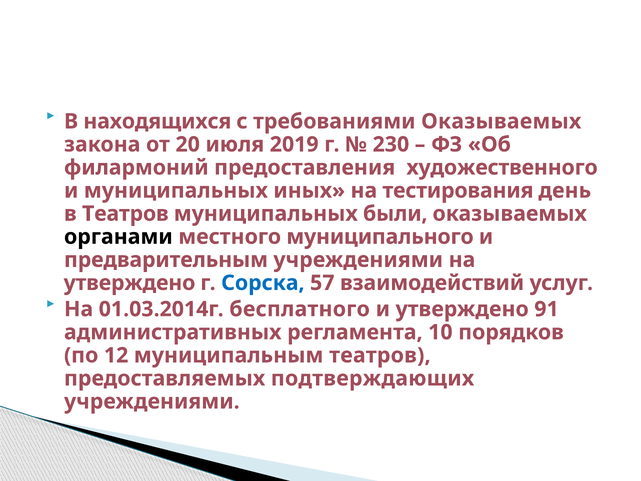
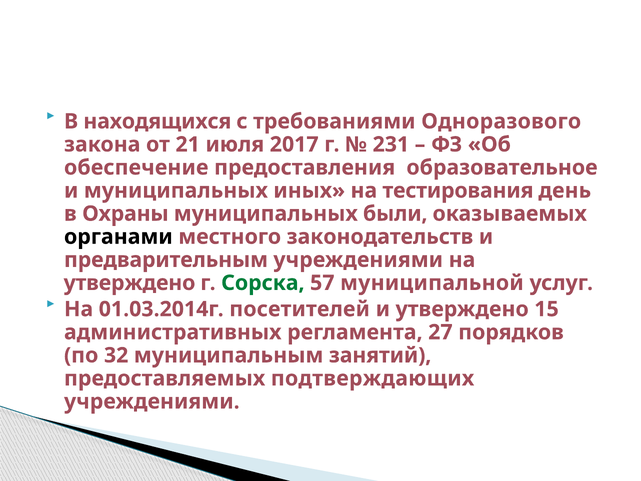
требованиями Оказываемых: Оказываемых -> Одноразового
20: 20 -> 21
2019: 2019 -> 2017
230: 230 -> 231
филармоний: филармоний -> обеспечение
художественного: художественного -> образовательное
в Театров: Театров -> Охраны
муниципального: муниципального -> законодательств
Сорска colour: blue -> green
взаимодействий: взаимодействий -> муниципальной
бесплатного: бесплатного -> посетителей
91: 91 -> 15
10: 10 -> 27
12: 12 -> 32
муниципальным театров: театров -> занятий
